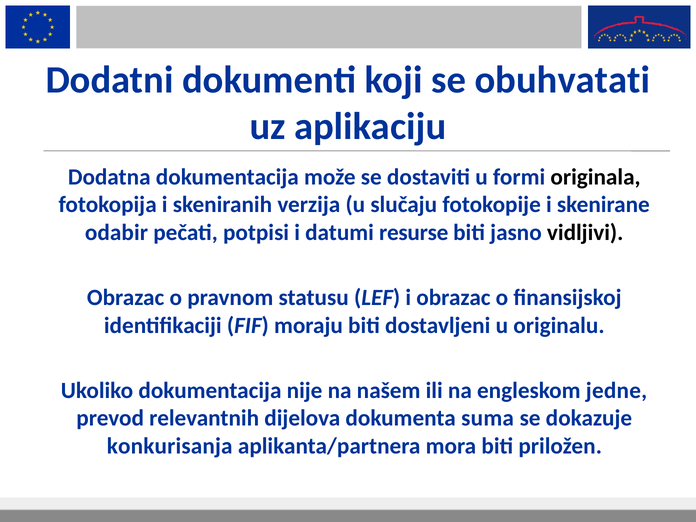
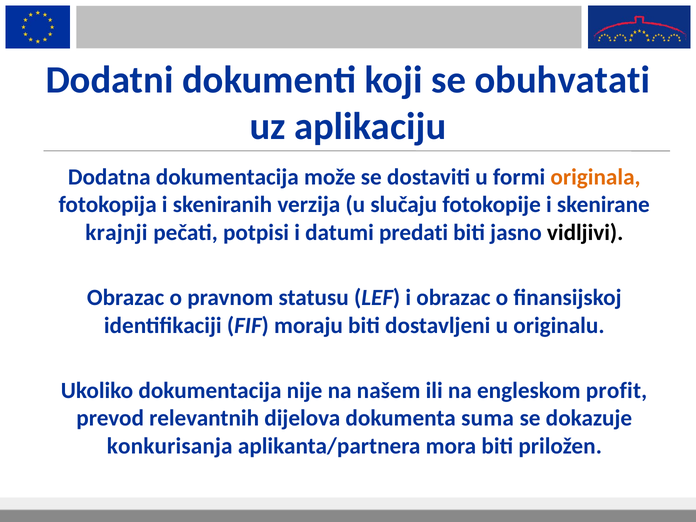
originala colour: black -> orange
odabir: odabir -> krajnji
resurse: resurse -> predati
jedne: jedne -> profit
